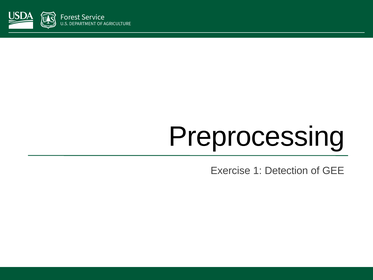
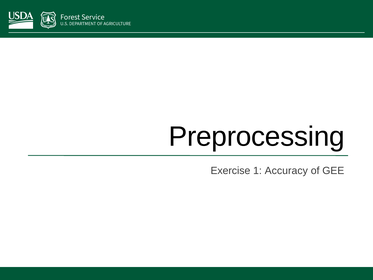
Detection: Detection -> Accuracy
